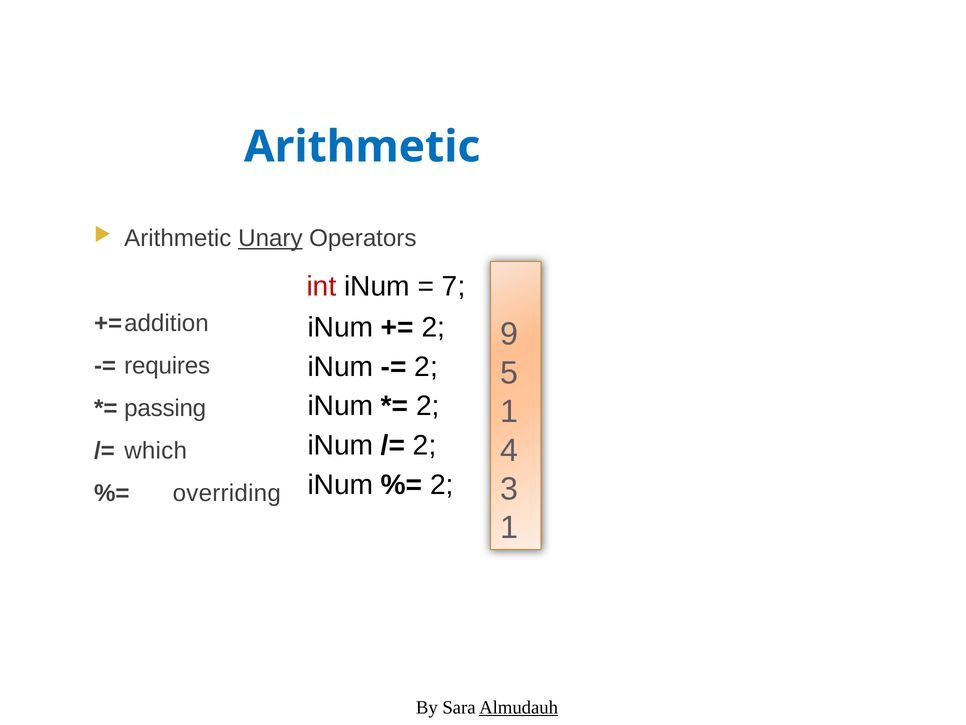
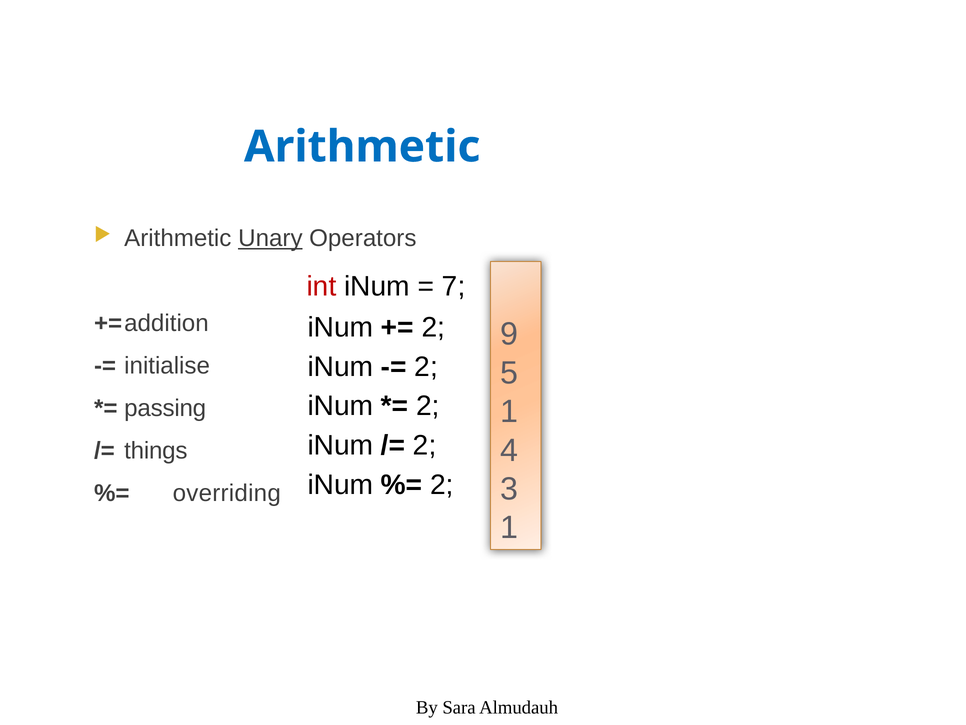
requires: requires -> initialise
which: which -> things
Almudauh underline: present -> none
